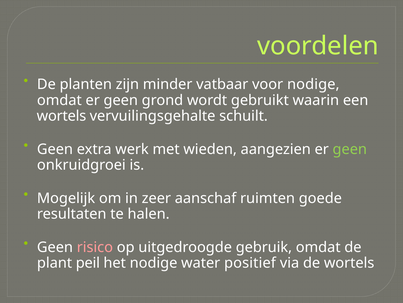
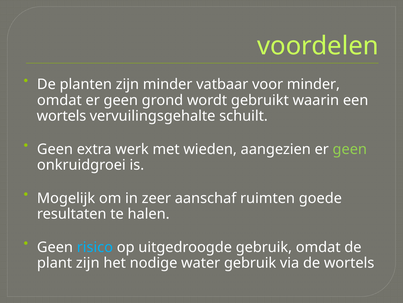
voor nodige: nodige -> minder
risico colour: pink -> light blue
plant peil: peil -> zijn
water positief: positief -> gebruik
